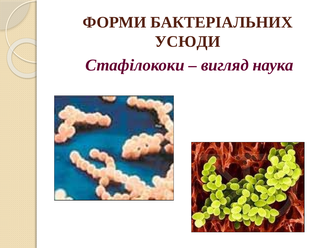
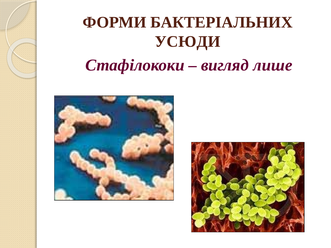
наука: наука -> лише
